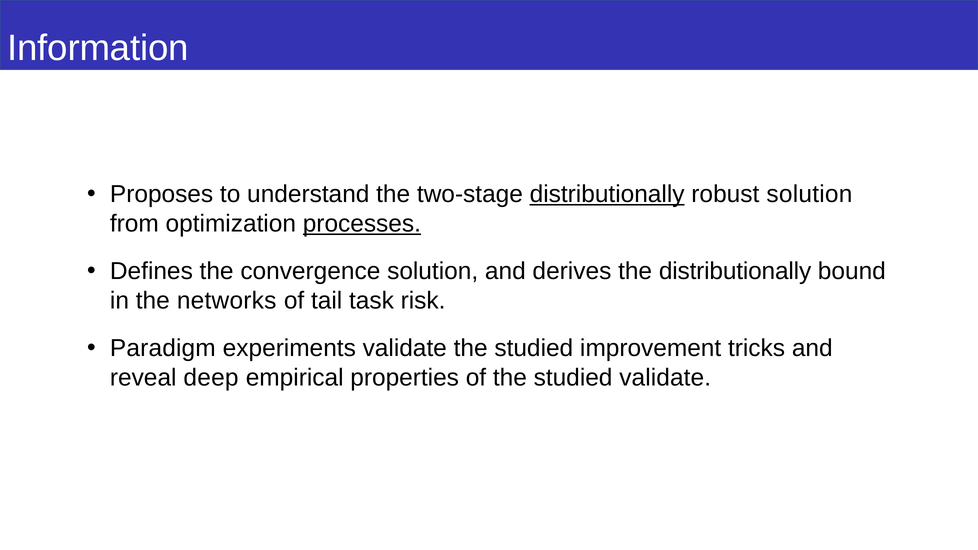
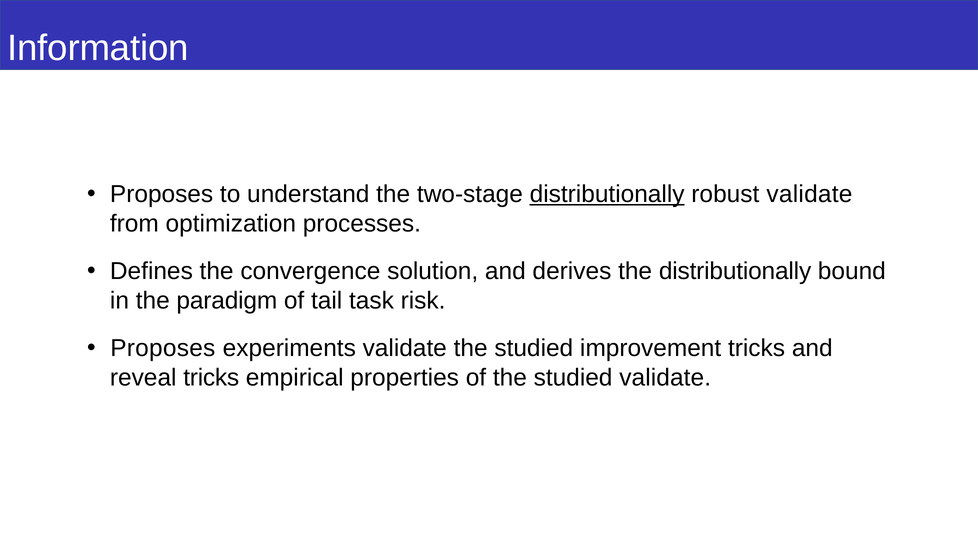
robust solution: solution -> validate
processes underline: present -> none
networks: networks -> paradigm
Paradigm at (163, 348): Paradigm -> Proposes
reveal deep: deep -> tricks
